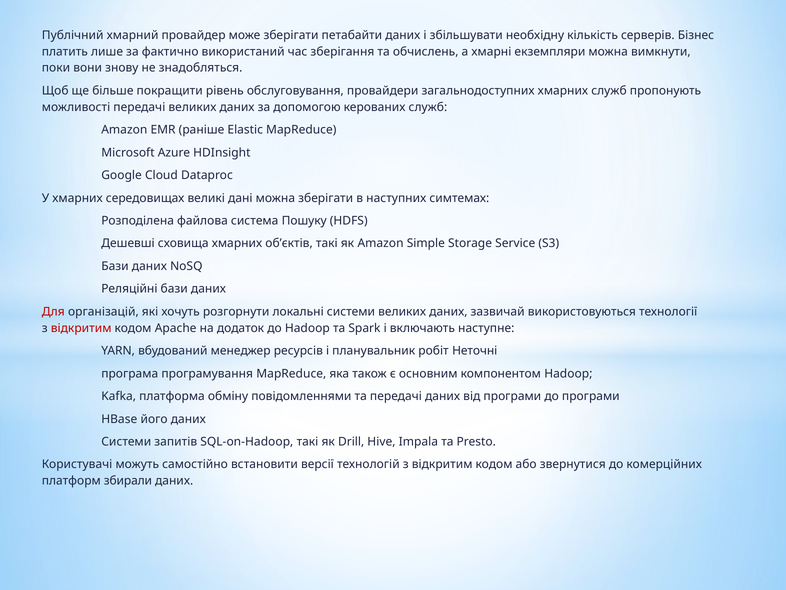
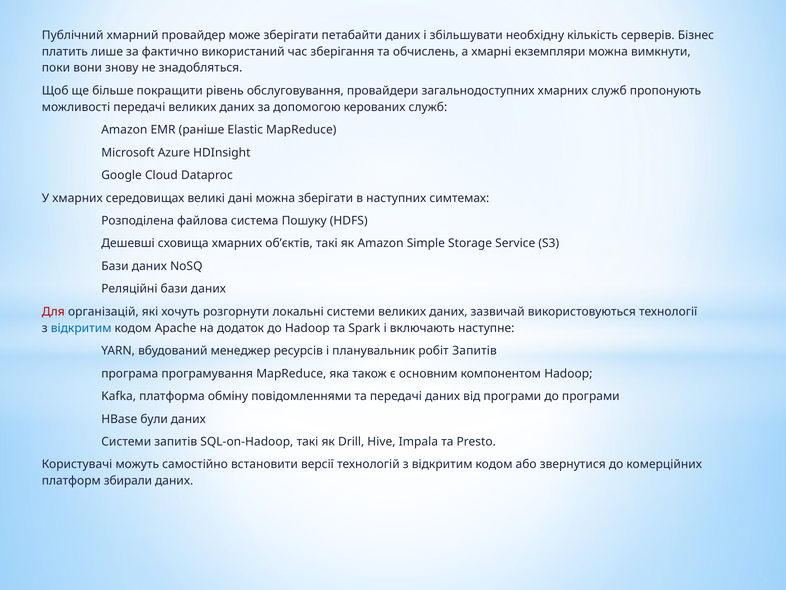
відкритим at (81, 328) colour: red -> blue
робіт Неточні: Неточні -> Запитів
його: його -> були
